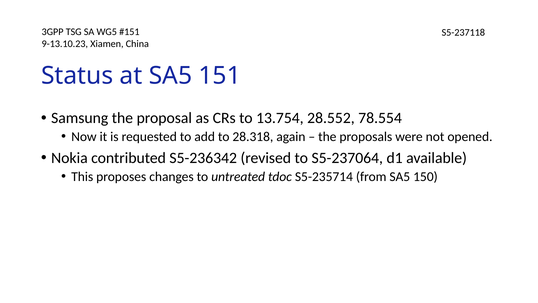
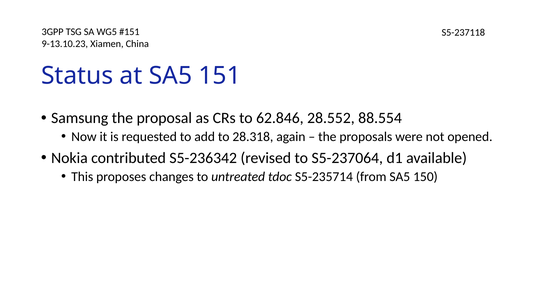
13.754: 13.754 -> 62.846
78.554: 78.554 -> 88.554
